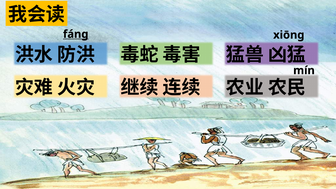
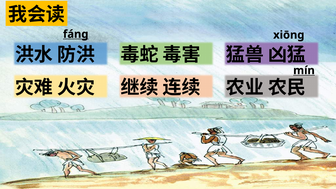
mín underline: none -> present
